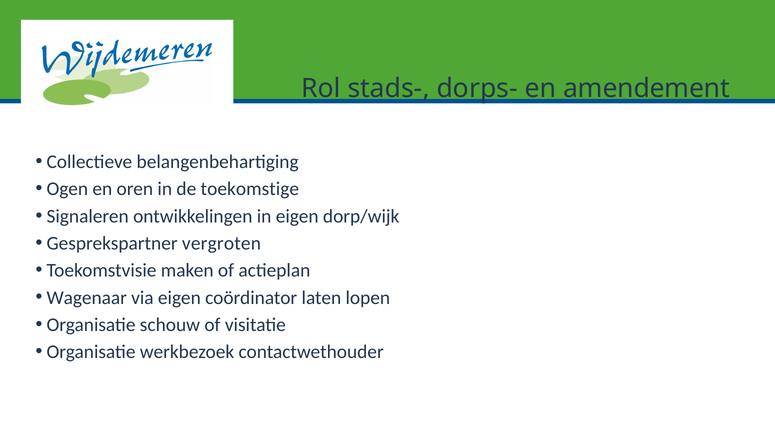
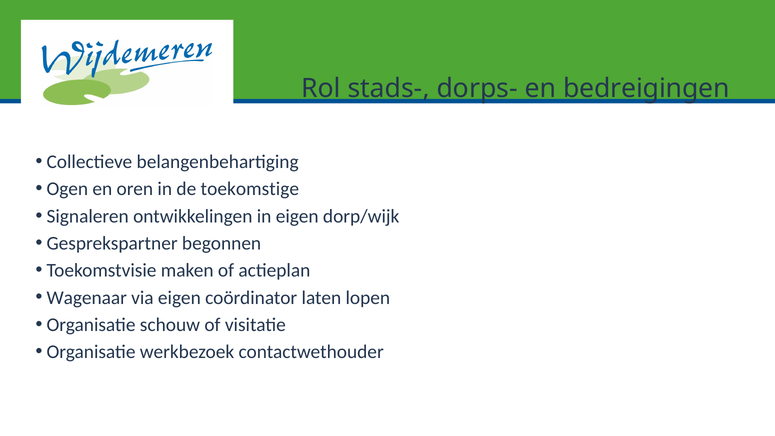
amendement: amendement -> bedreigingen
vergroten: vergroten -> begonnen
